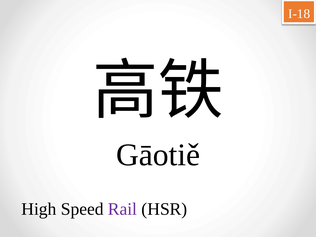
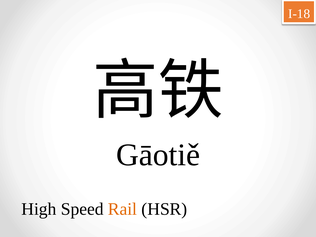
Rail colour: purple -> orange
